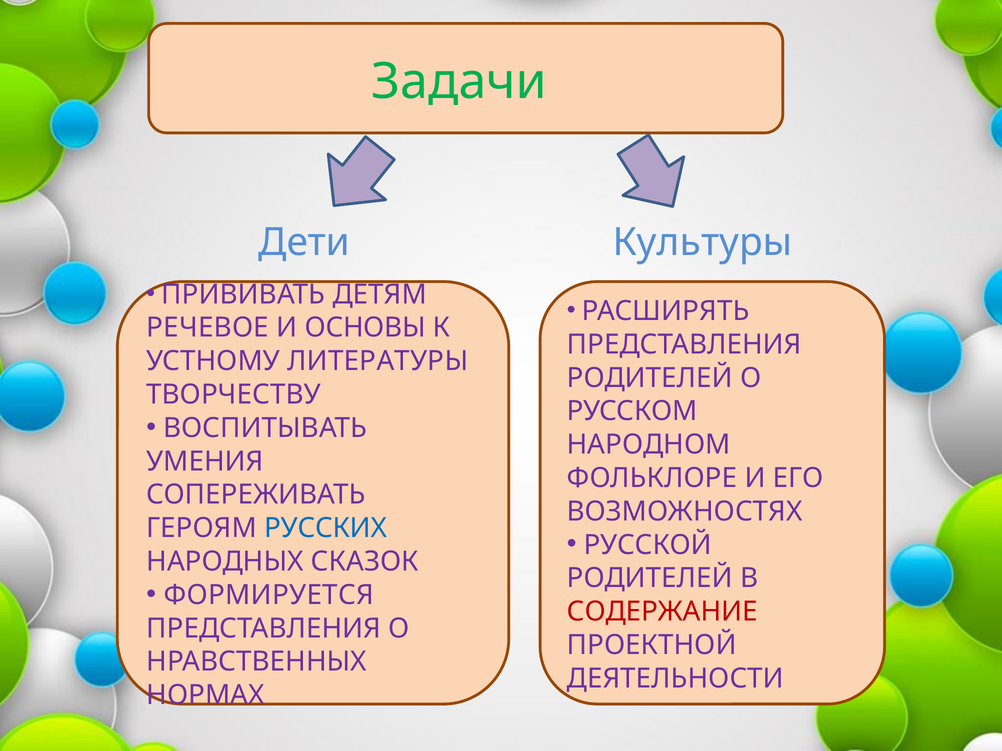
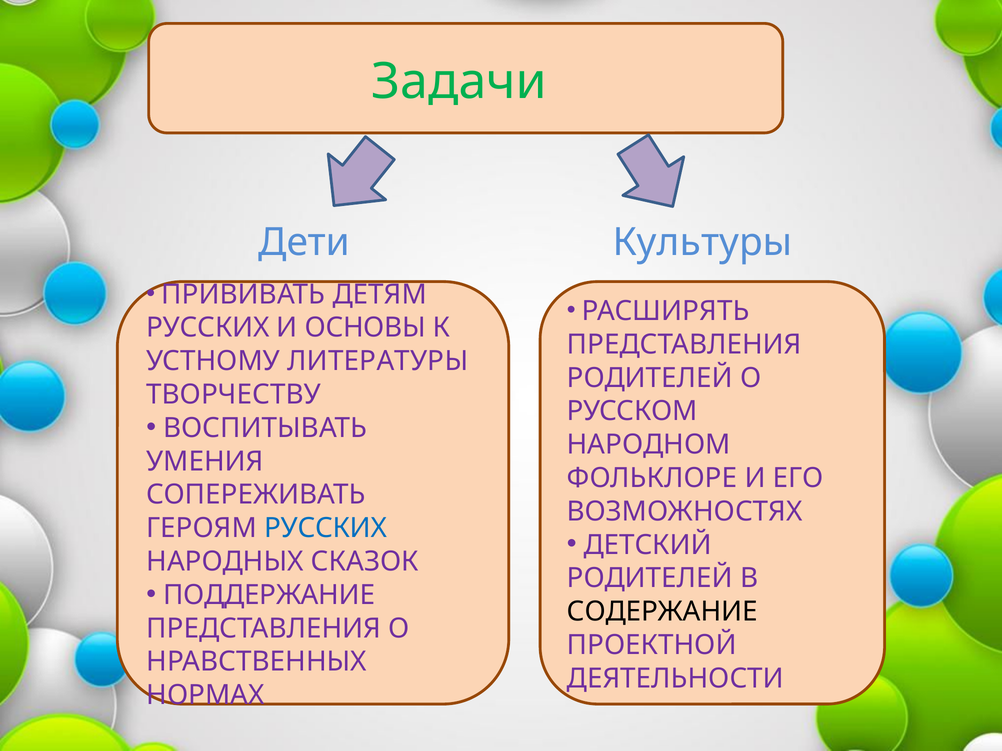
РЕЧЕВОЕ at (208, 328): РЕЧЕВОЕ -> РУССКИХ
РУССКОЙ: РУССКОЙ -> ДЕТСКИЙ
ФОРМИРУЕТСЯ: ФОРМИРУЕТСЯ -> ПОДДЕРЖАНИЕ
СОДЕРЖАНИЕ colour: red -> black
